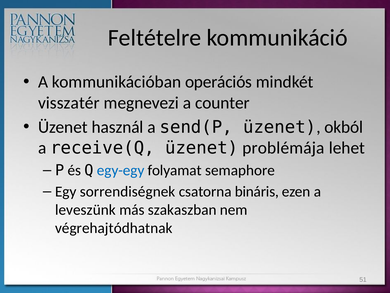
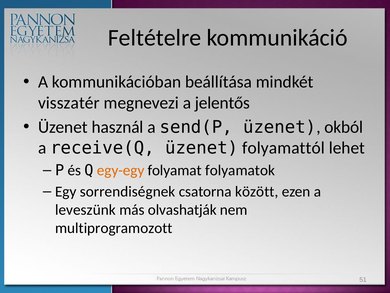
operációs: operációs -> beállítása
counter: counter -> jelentős
problémája: problémája -> folyamattól
egy-egy colour: blue -> orange
semaphore: semaphore -> folyamatok
bináris: bináris -> között
szakaszban: szakaszban -> olvashatják
végrehajtódhatnak: végrehajtódhatnak -> multiprogramozott
